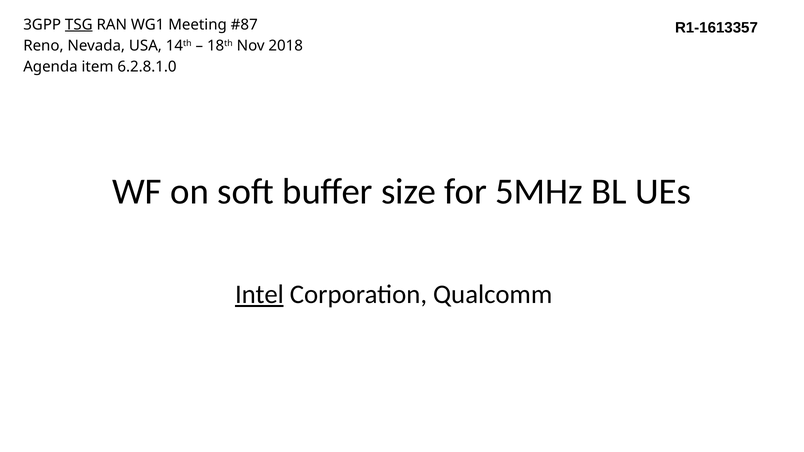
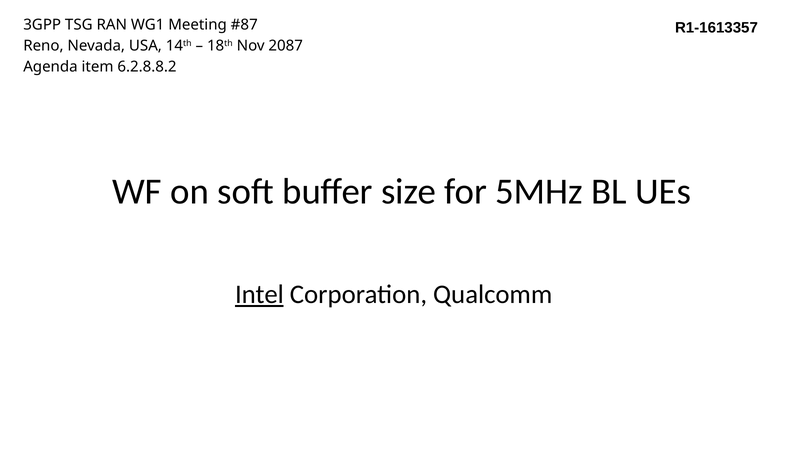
TSG underline: present -> none
2018: 2018 -> 2087
6.2.8.1.0: 6.2.8.1.0 -> 6.2.8.8.2
